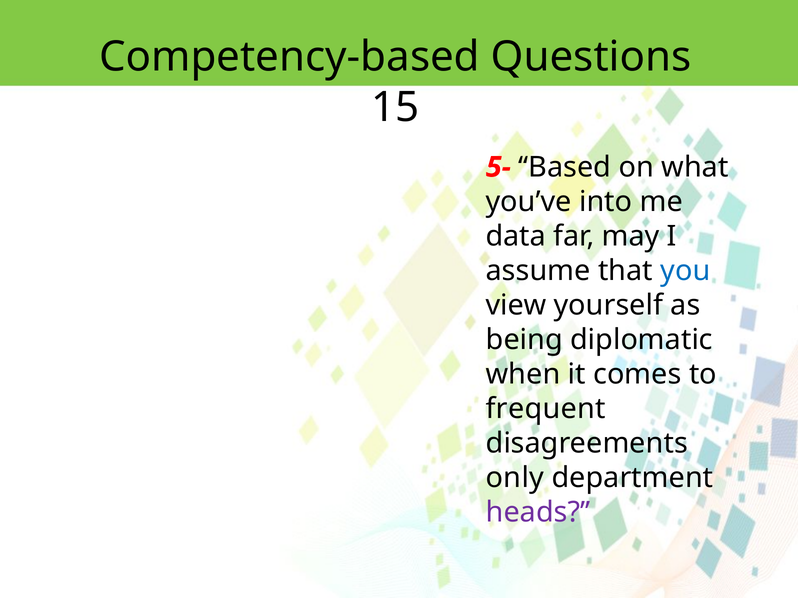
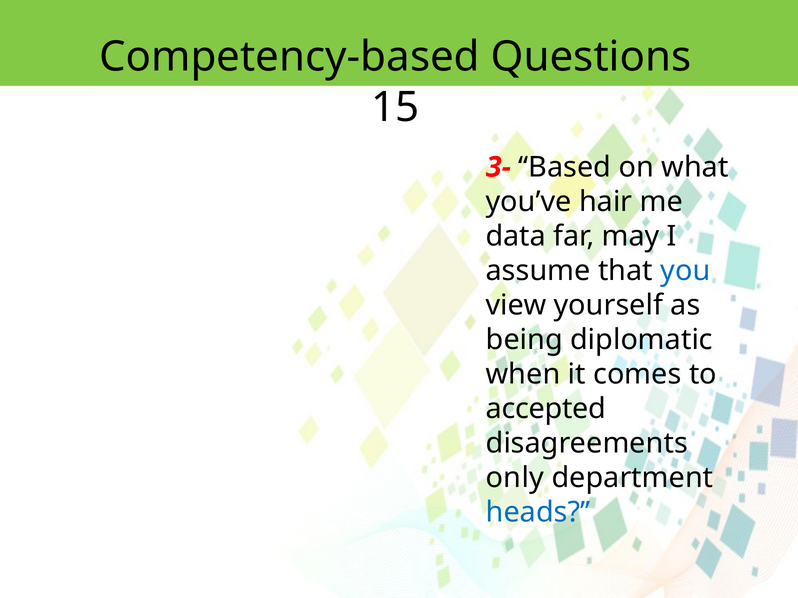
5-: 5- -> 3-
into: into -> hair
frequent: frequent -> accepted
heads colour: purple -> blue
